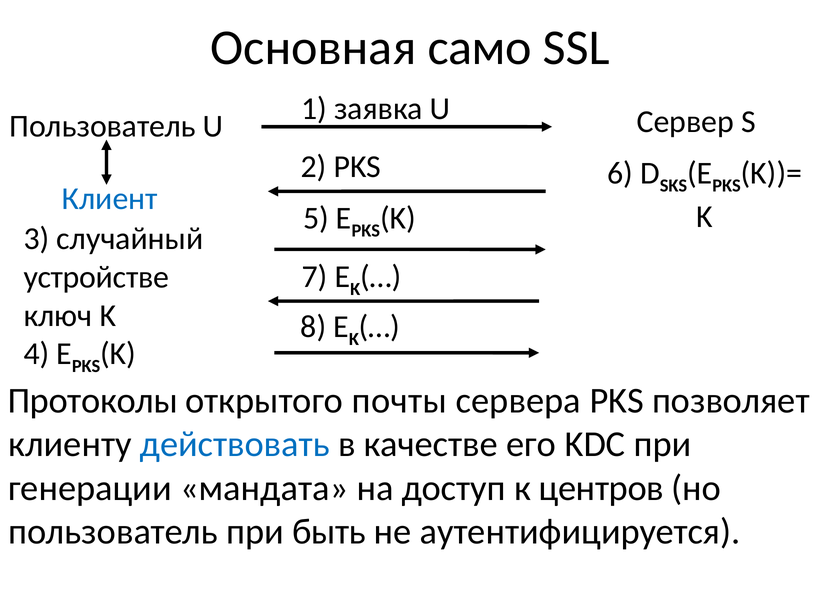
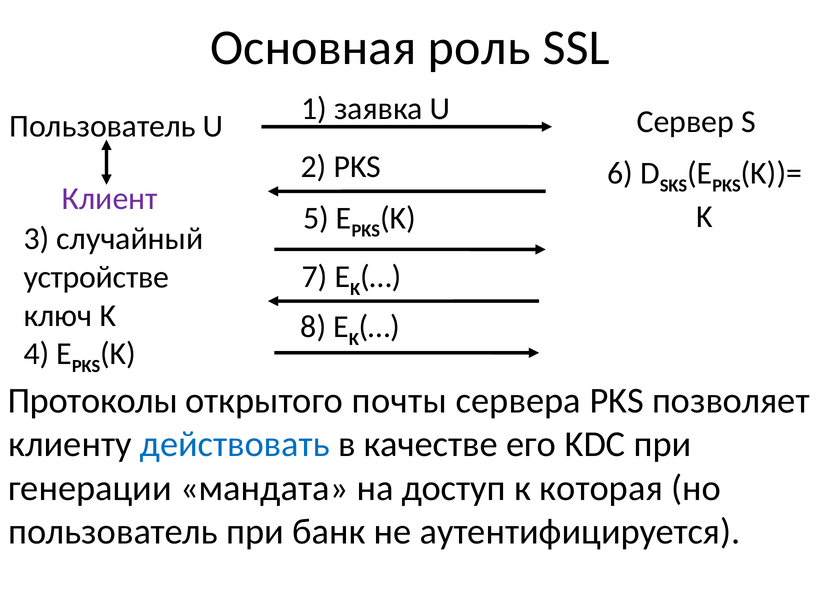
само: само -> роль
Клиент colour: blue -> purple
центров: центров -> которая
быть: быть -> банк
